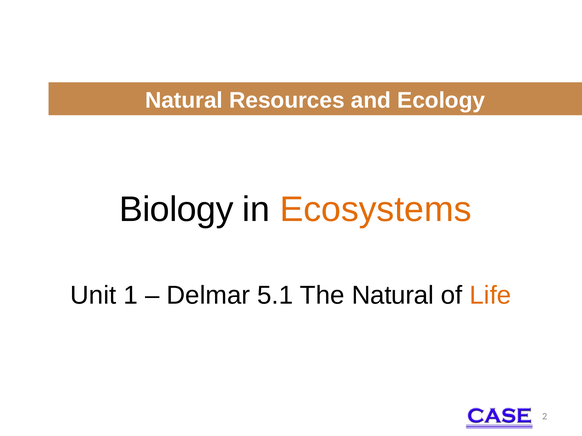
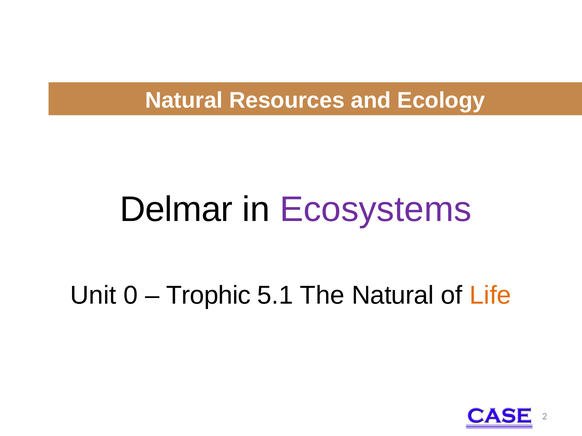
Biology: Biology -> Delmar
Ecosystems colour: orange -> purple
1: 1 -> 0
Delmar: Delmar -> Trophic
